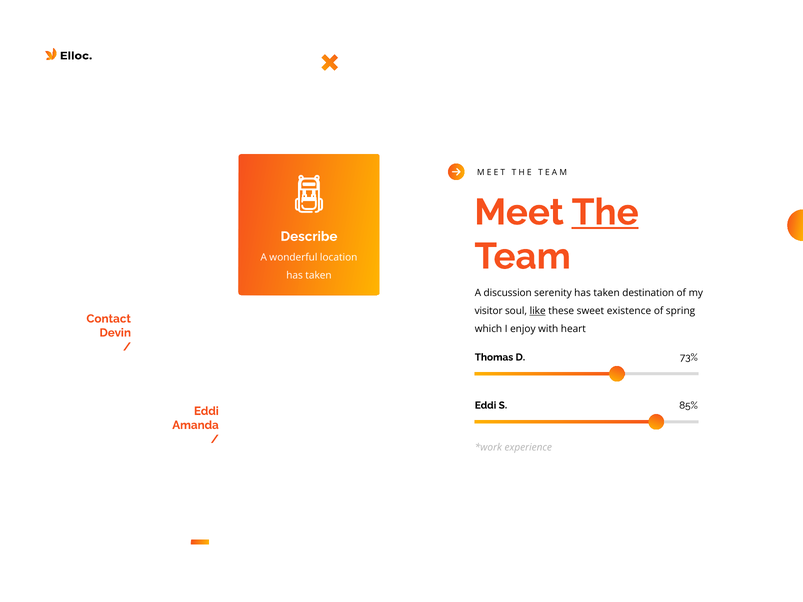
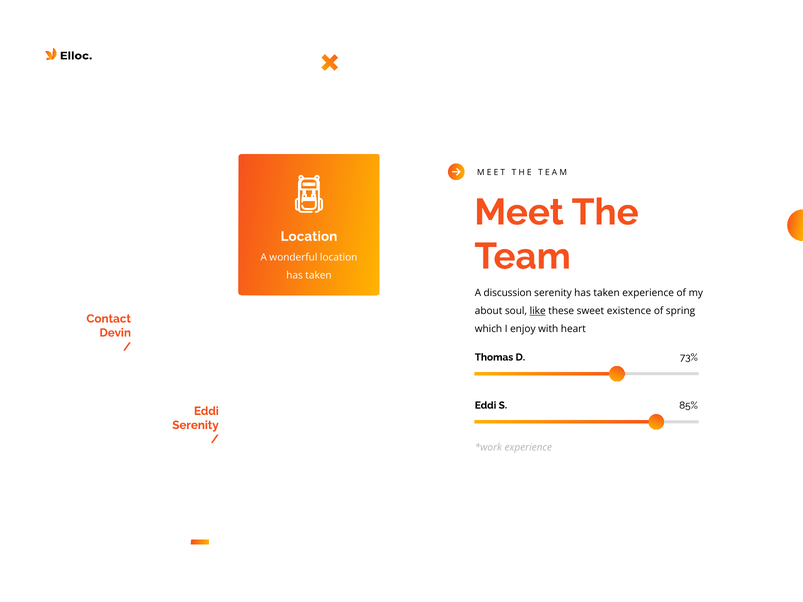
The underline: present -> none
Describe at (309, 237): Describe -> Location
taken destination: destination -> experience
visitor: visitor -> about
Amanda at (196, 425): Amanda -> Serenity
